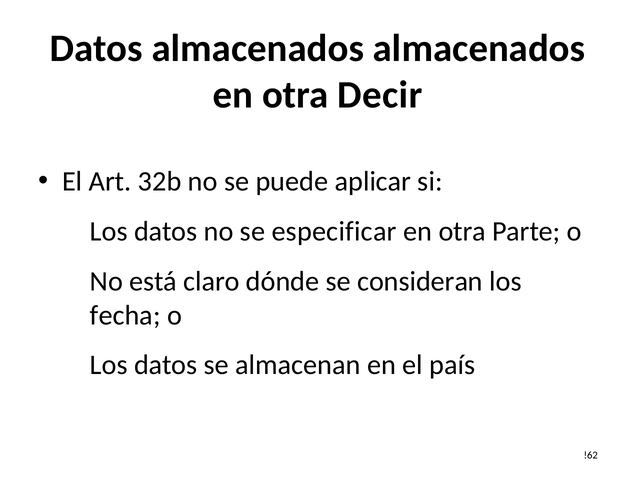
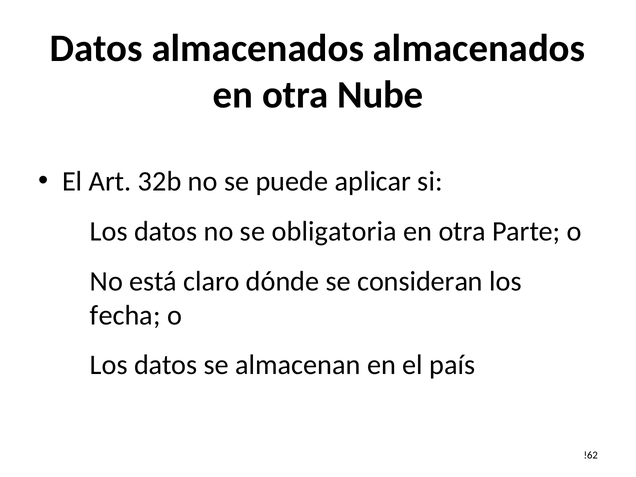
Decir: Decir -> Nube
especificar: especificar -> obligatoria
